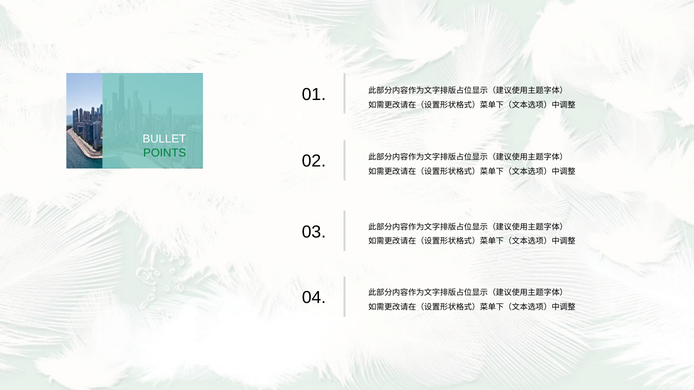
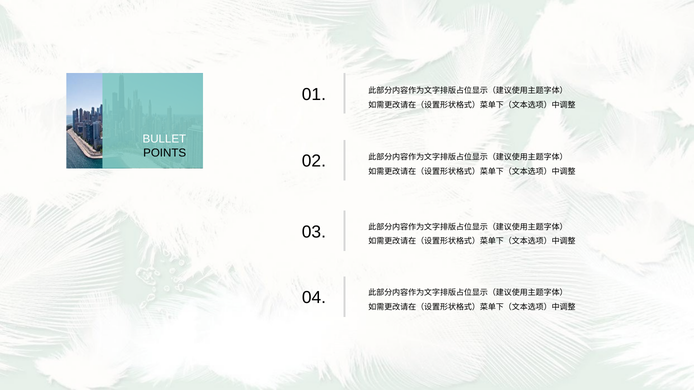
POINTS colour: green -> black
